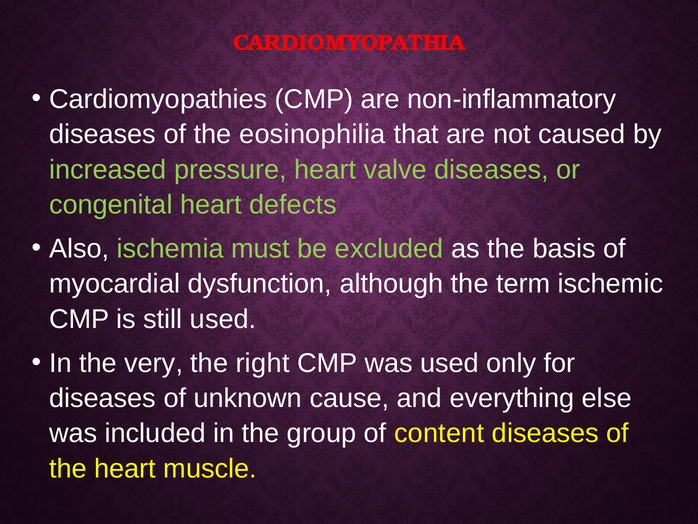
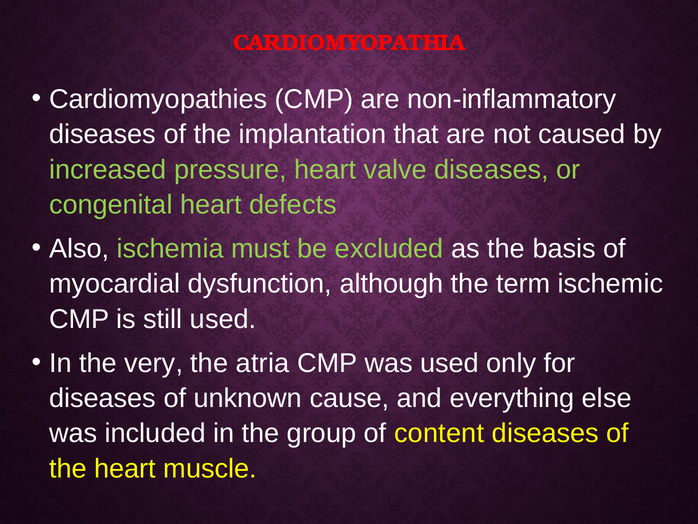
eosinophilia: eosinophilia -> implantation
right: right -> atria
